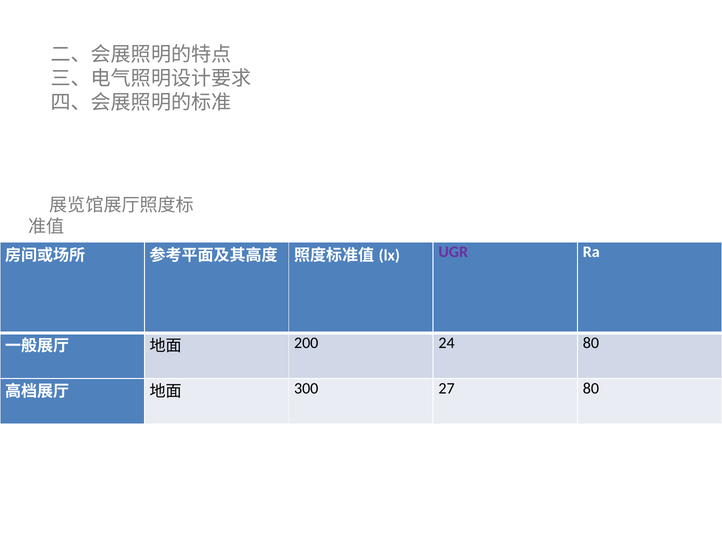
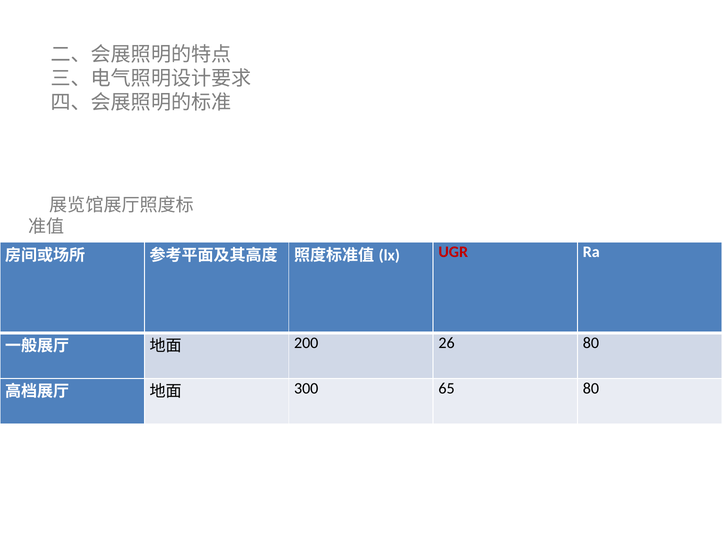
UGR colour: purple -> red
24: 24 -> 26
27: 27 -> 65
